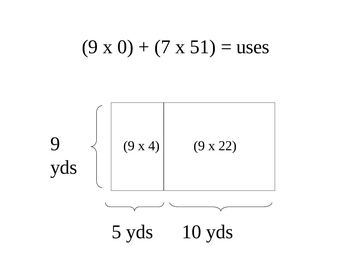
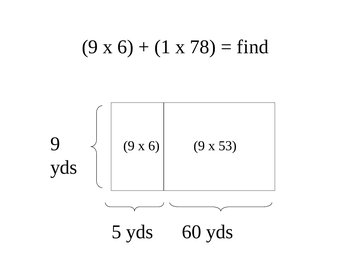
0 at (126, 47): 0 -> 6
7: 7 -> 1
51: 51 -> 78
uses: uses -> find
4 at (154, 145): 4 -> 6
22: 22 -> 53
10: 10 -> 60
